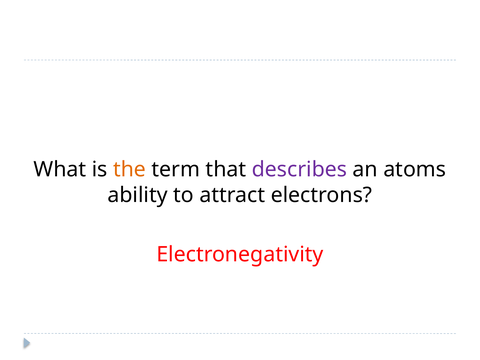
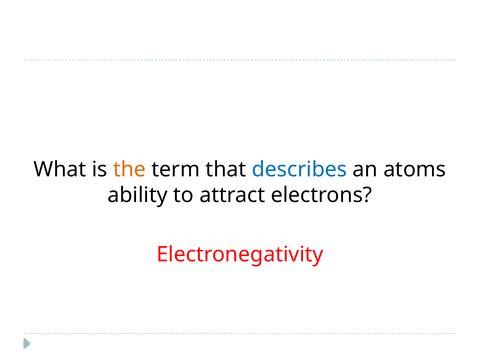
describes colour: purple -> blue
